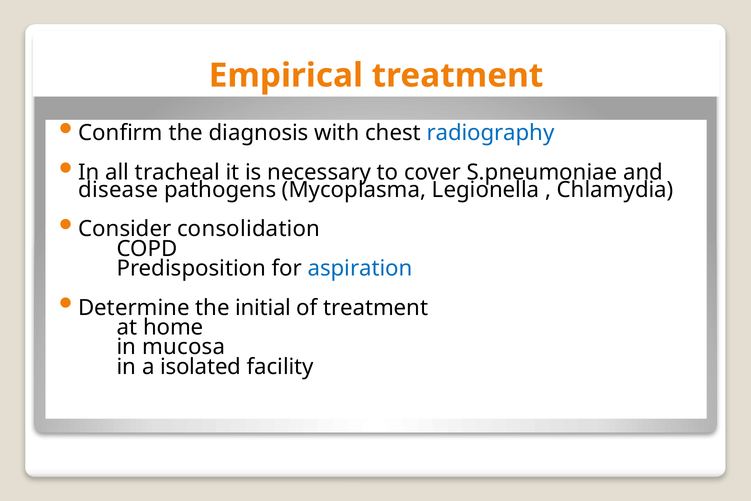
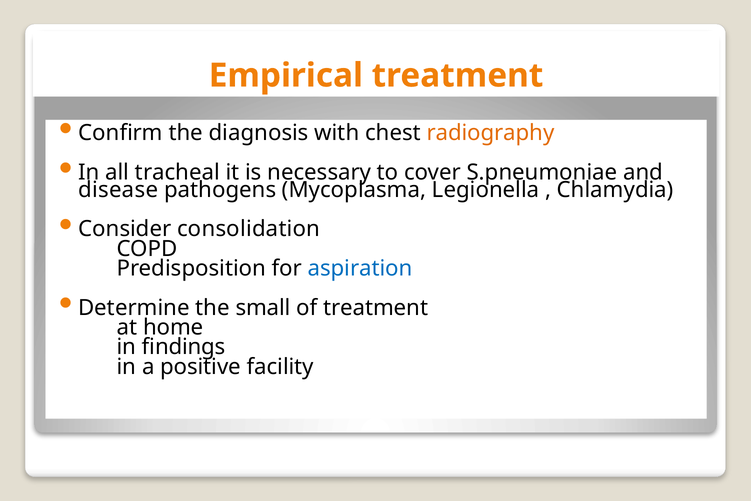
radiography colour: blue -> orange
initial: initial -> small
mucosa: mucosa -> findings
isolated: isolated -> positive
